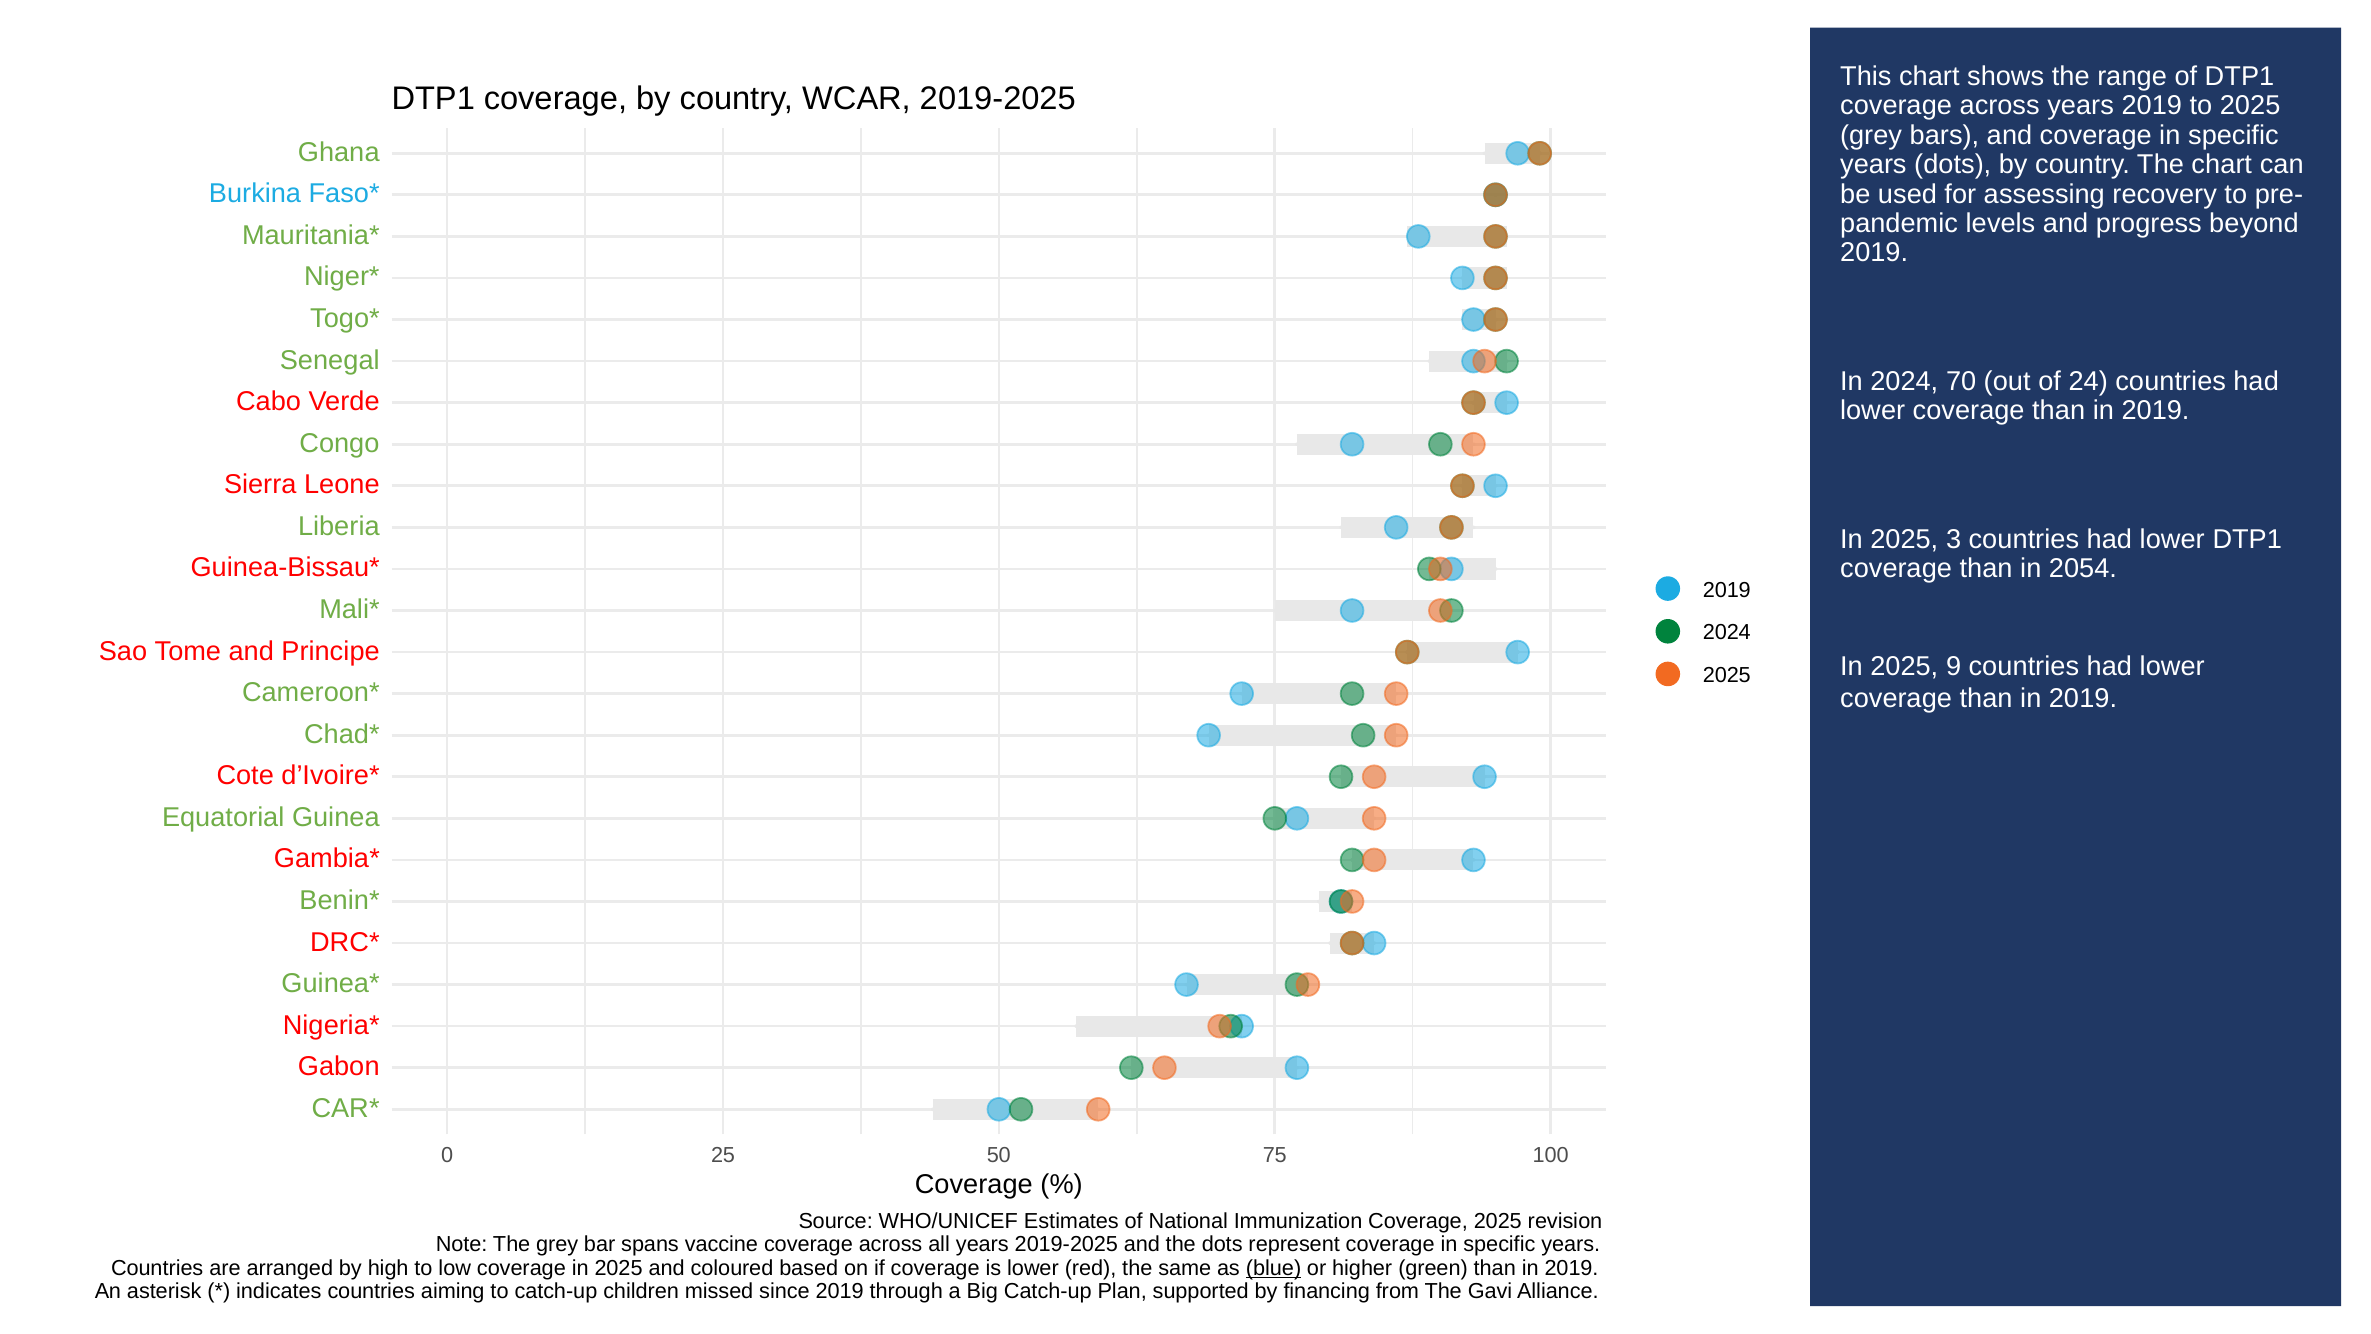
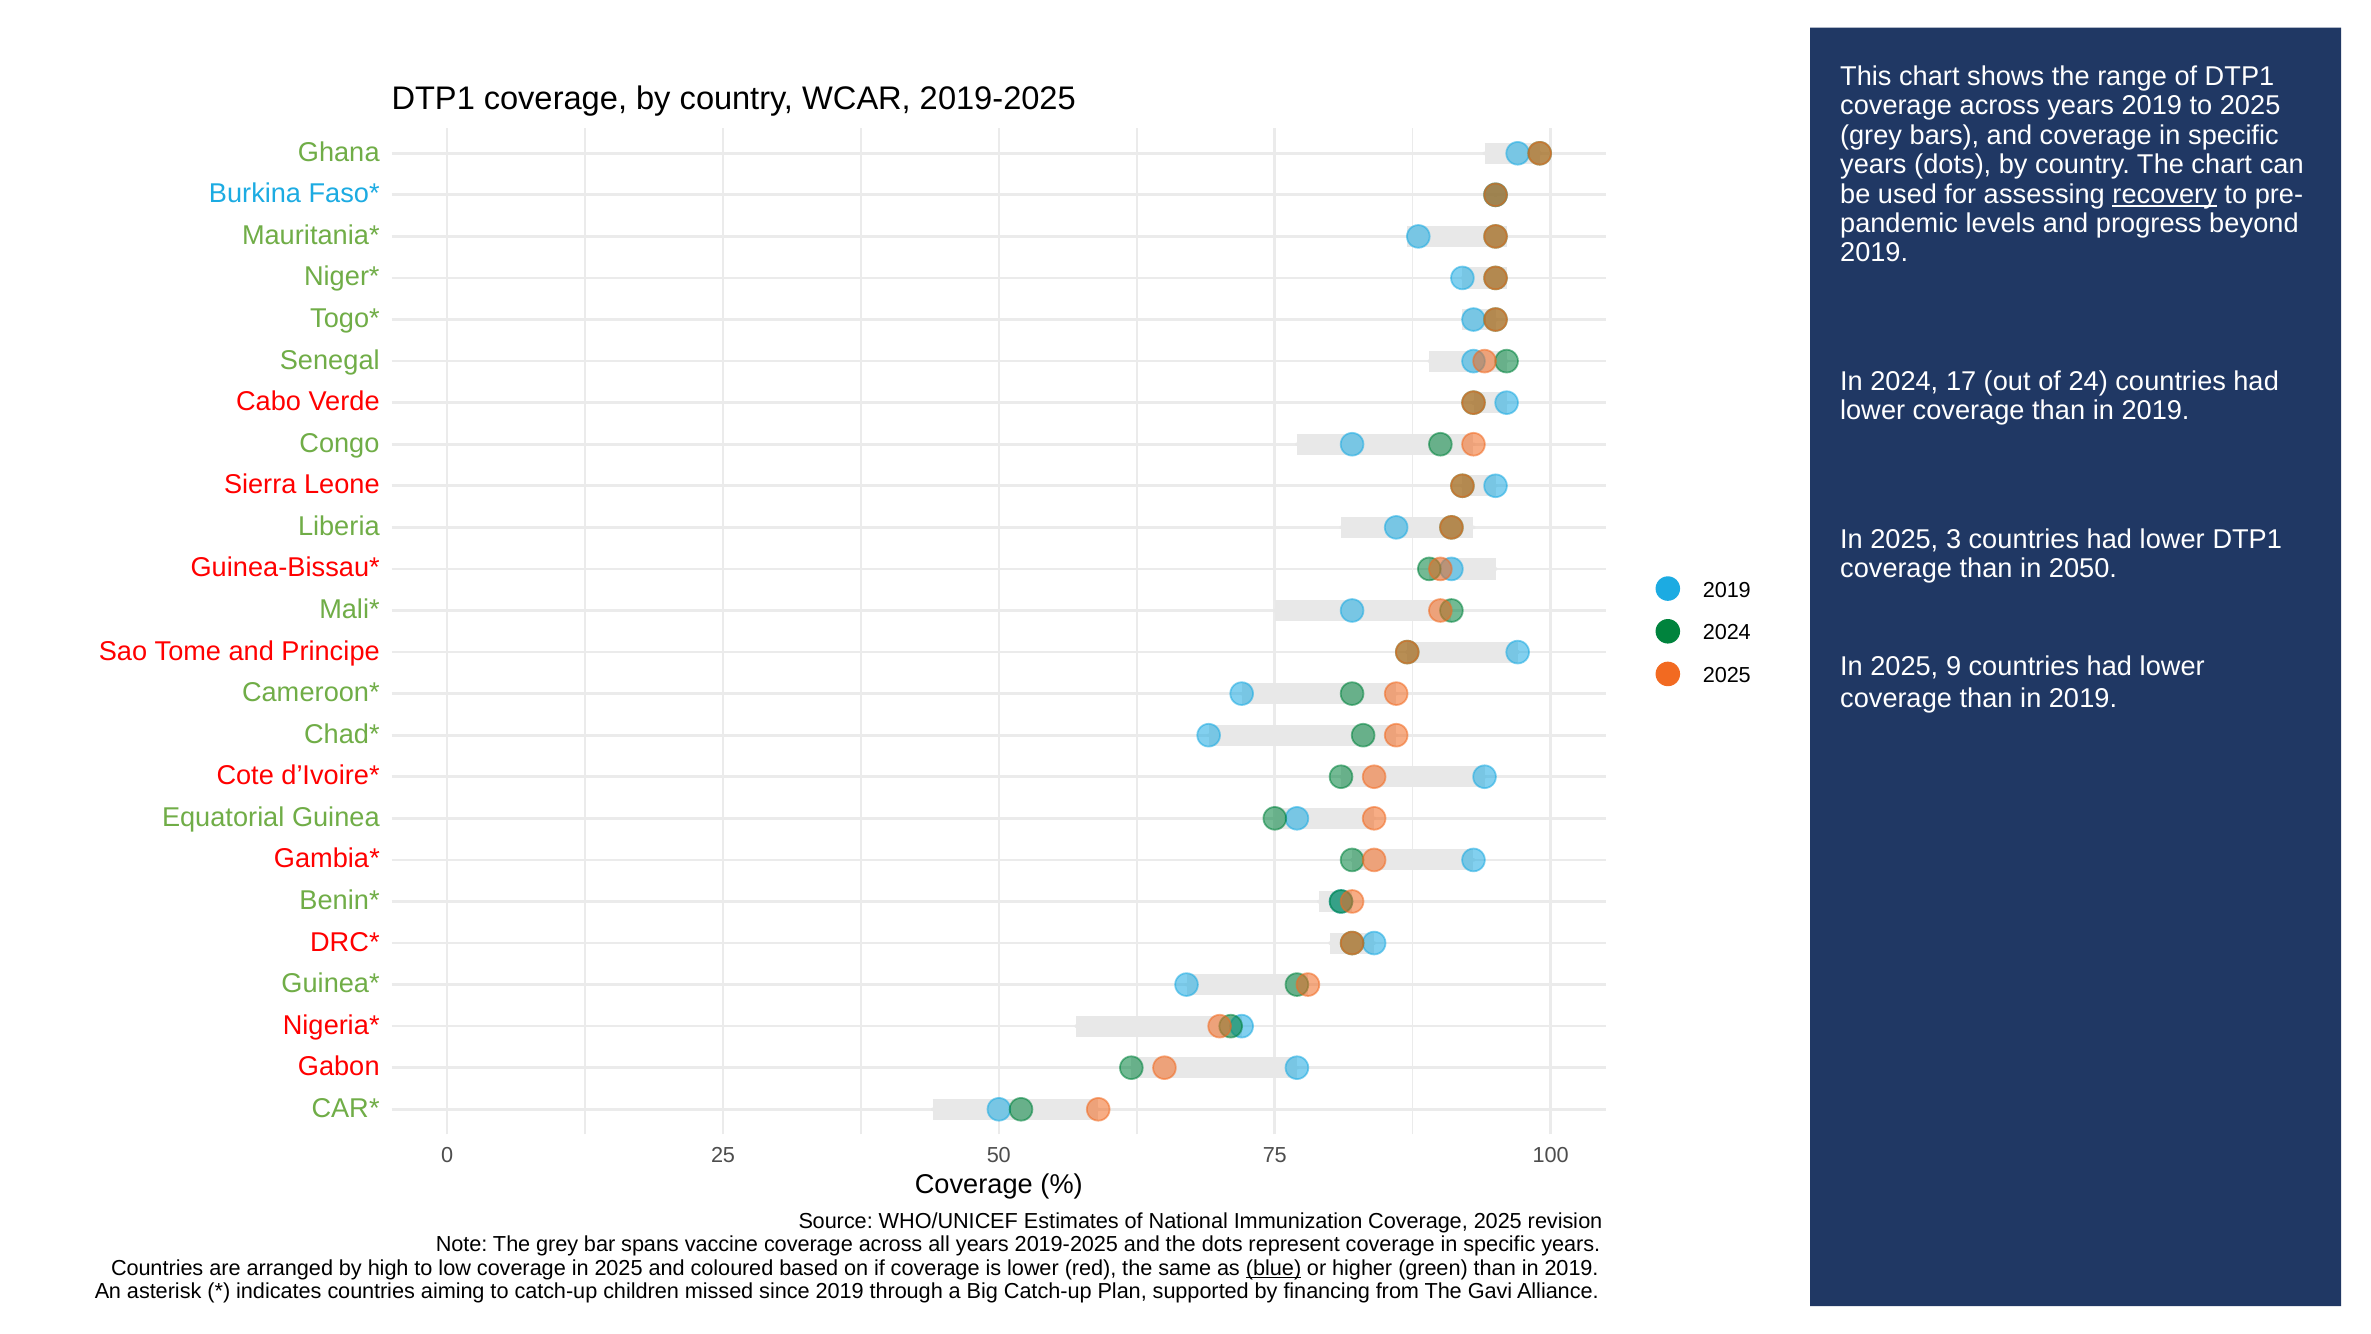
recovery underline: none -> present
70: 70 -> 17
2054: 2054 -> 2050
